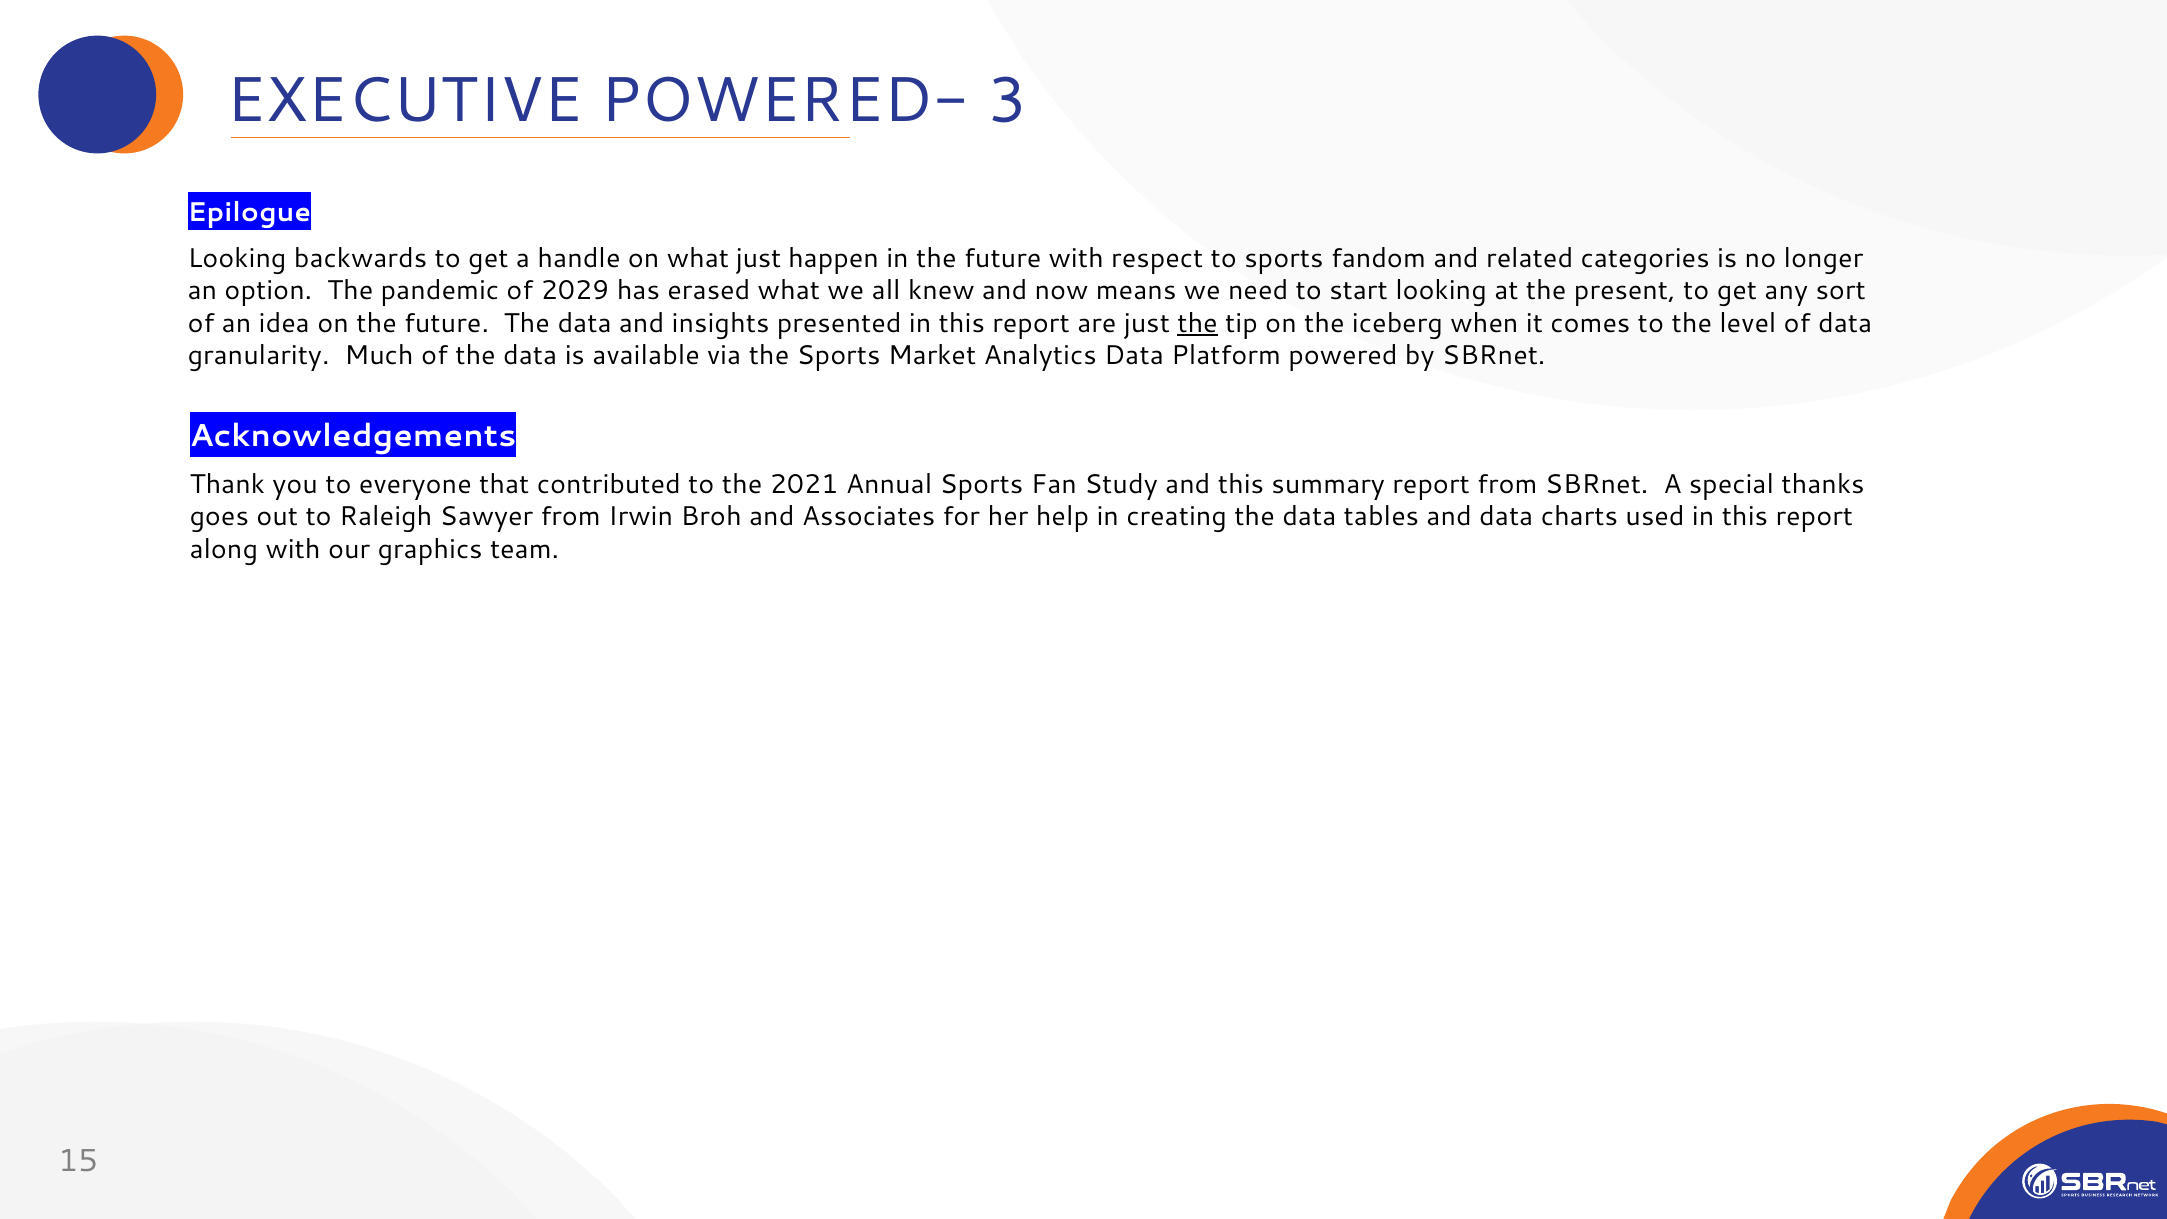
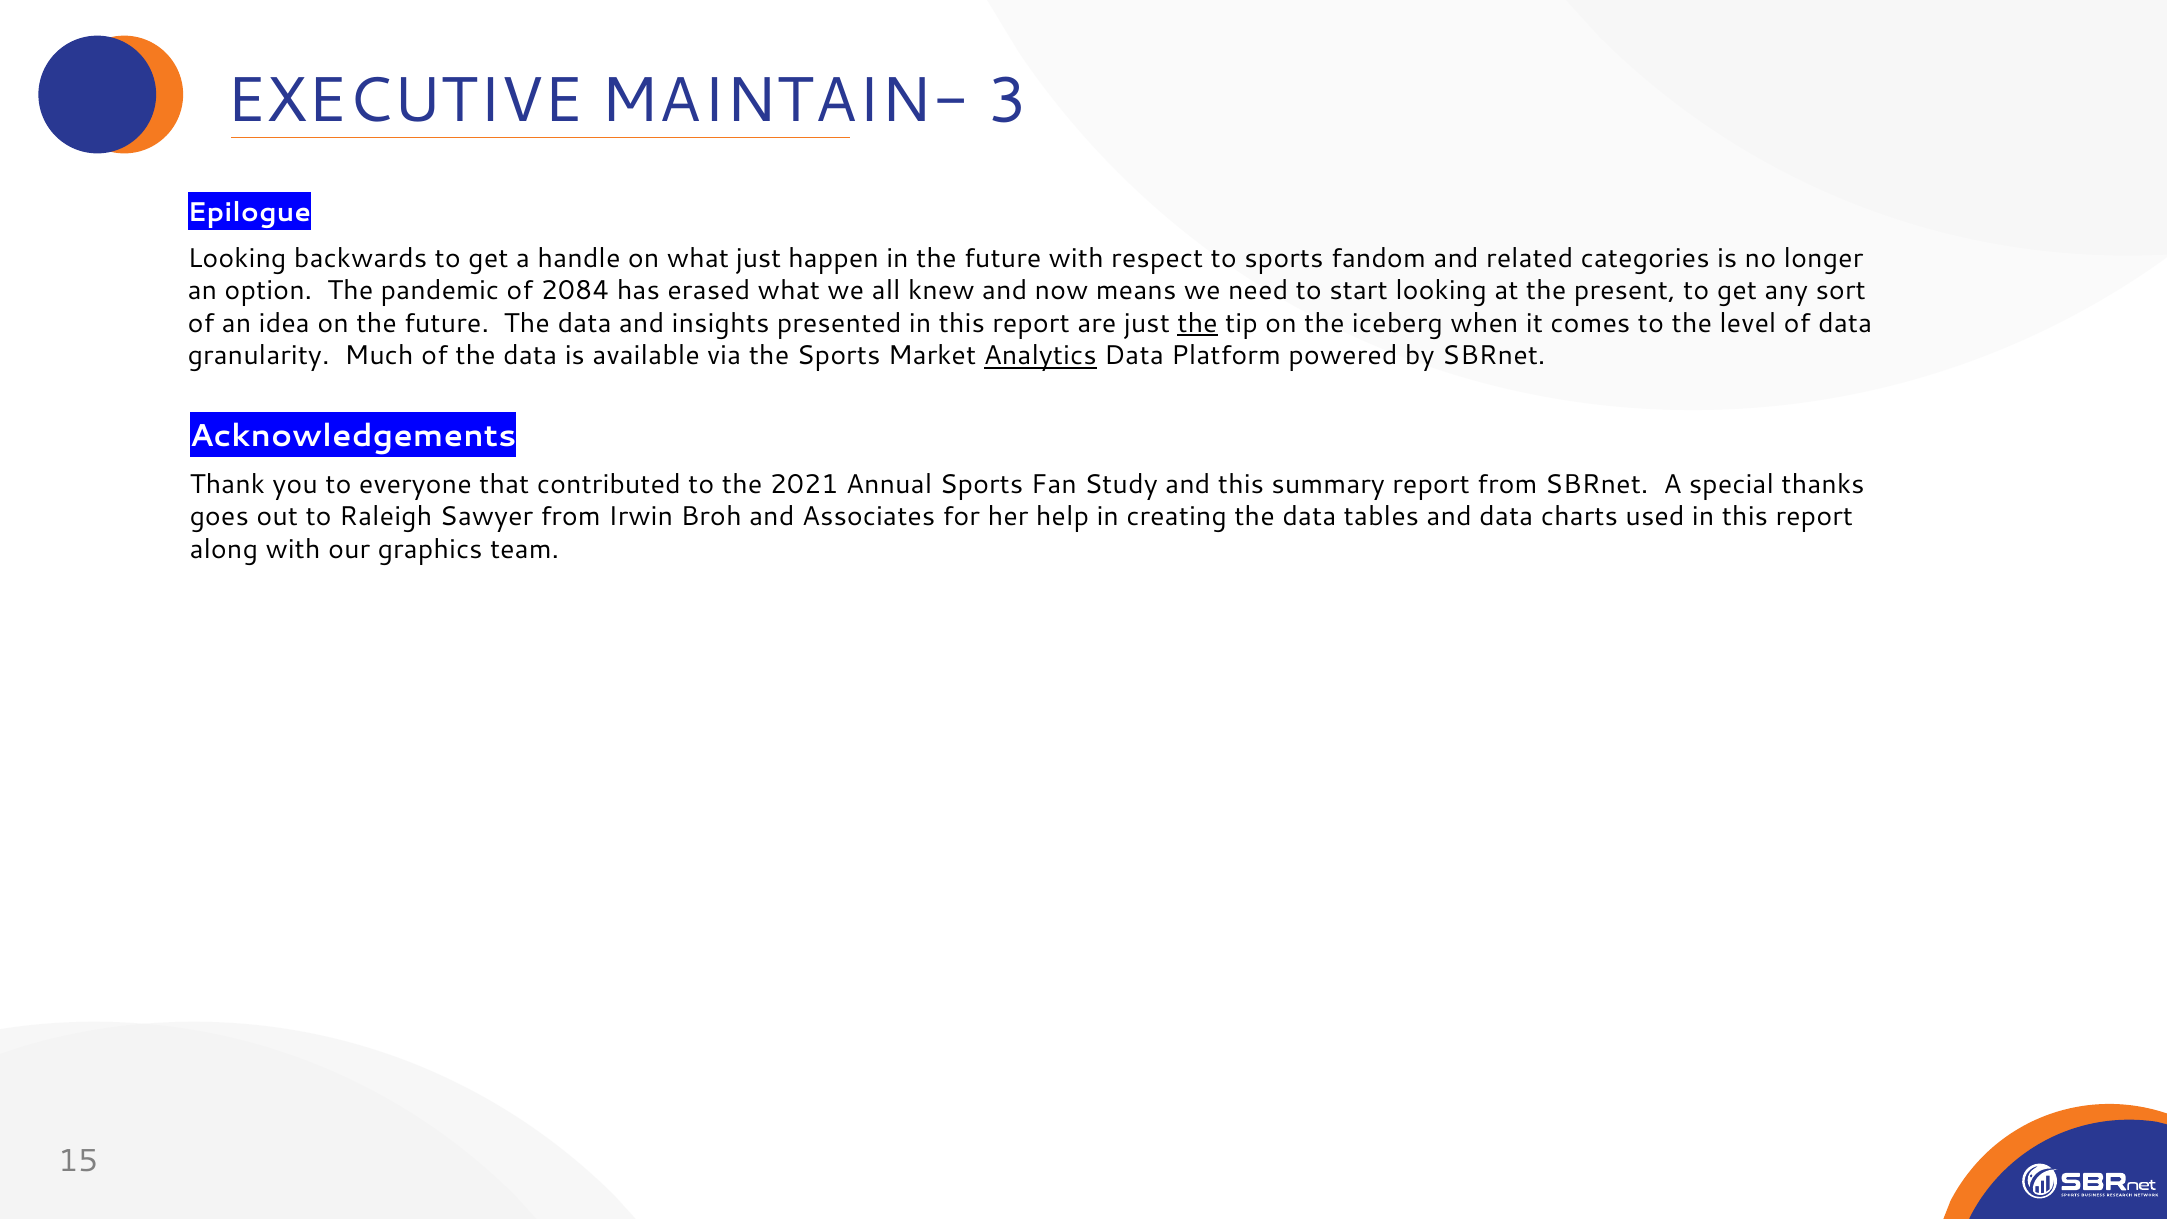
POWERED-: POWERED- -> MAINTAIN-
2029: 2029 -> 2084
Analytics underline: none -> present
